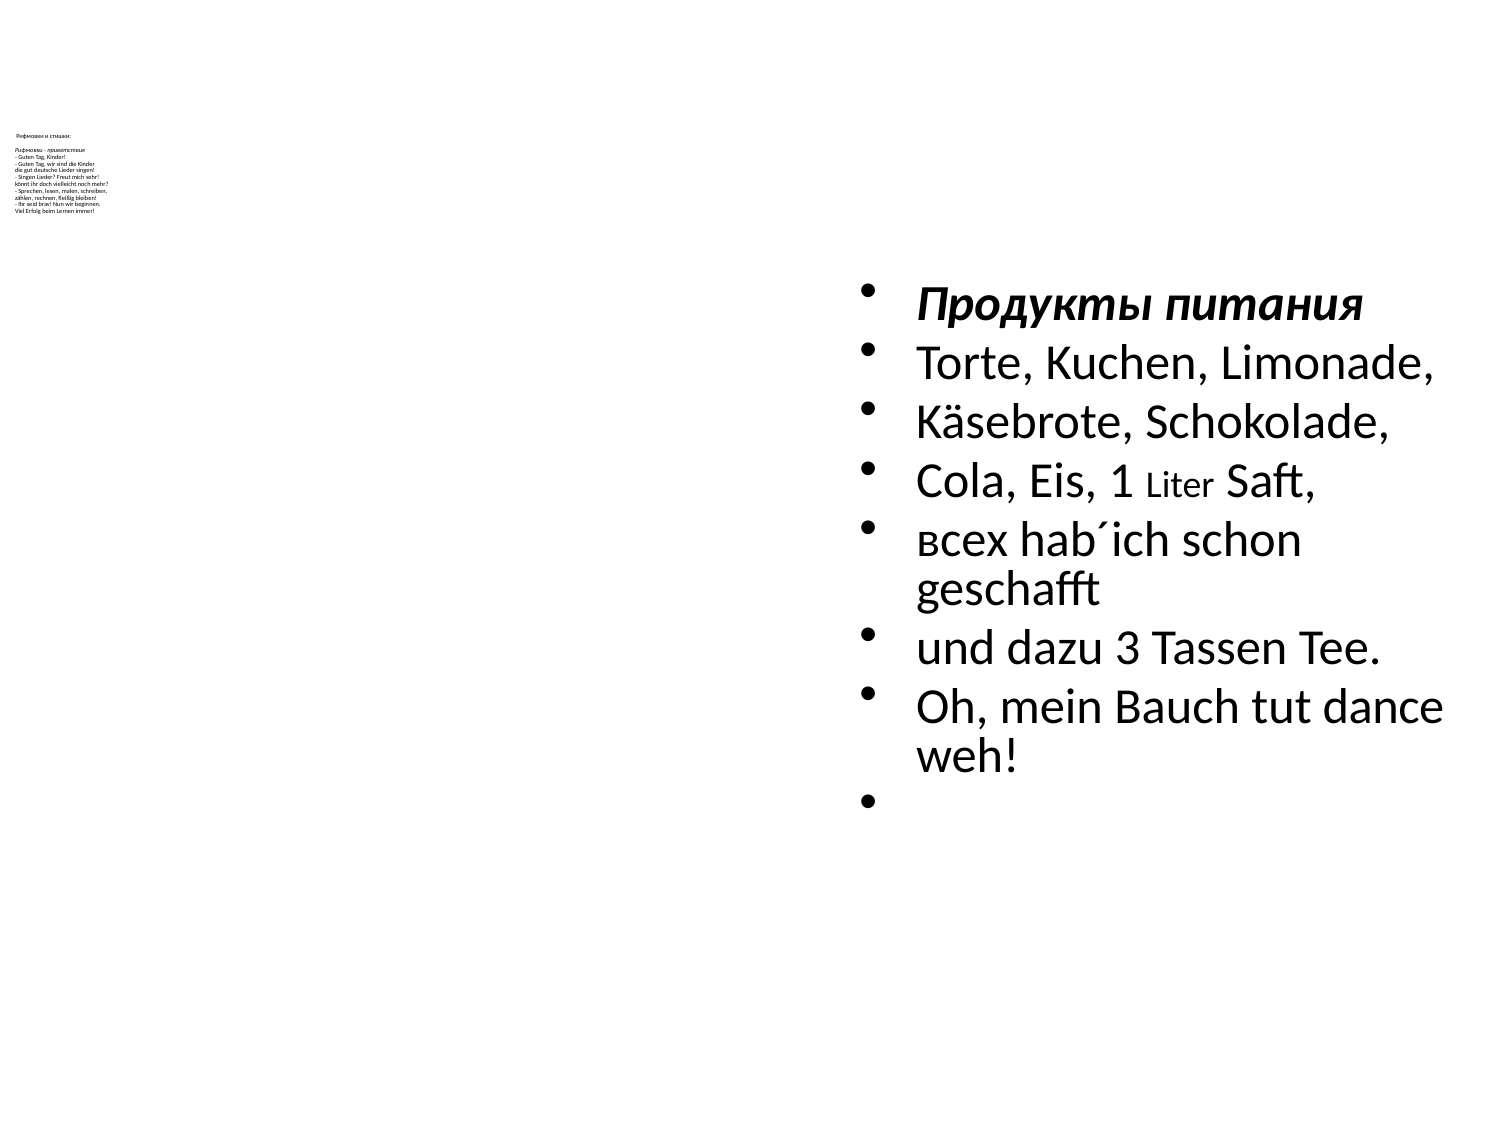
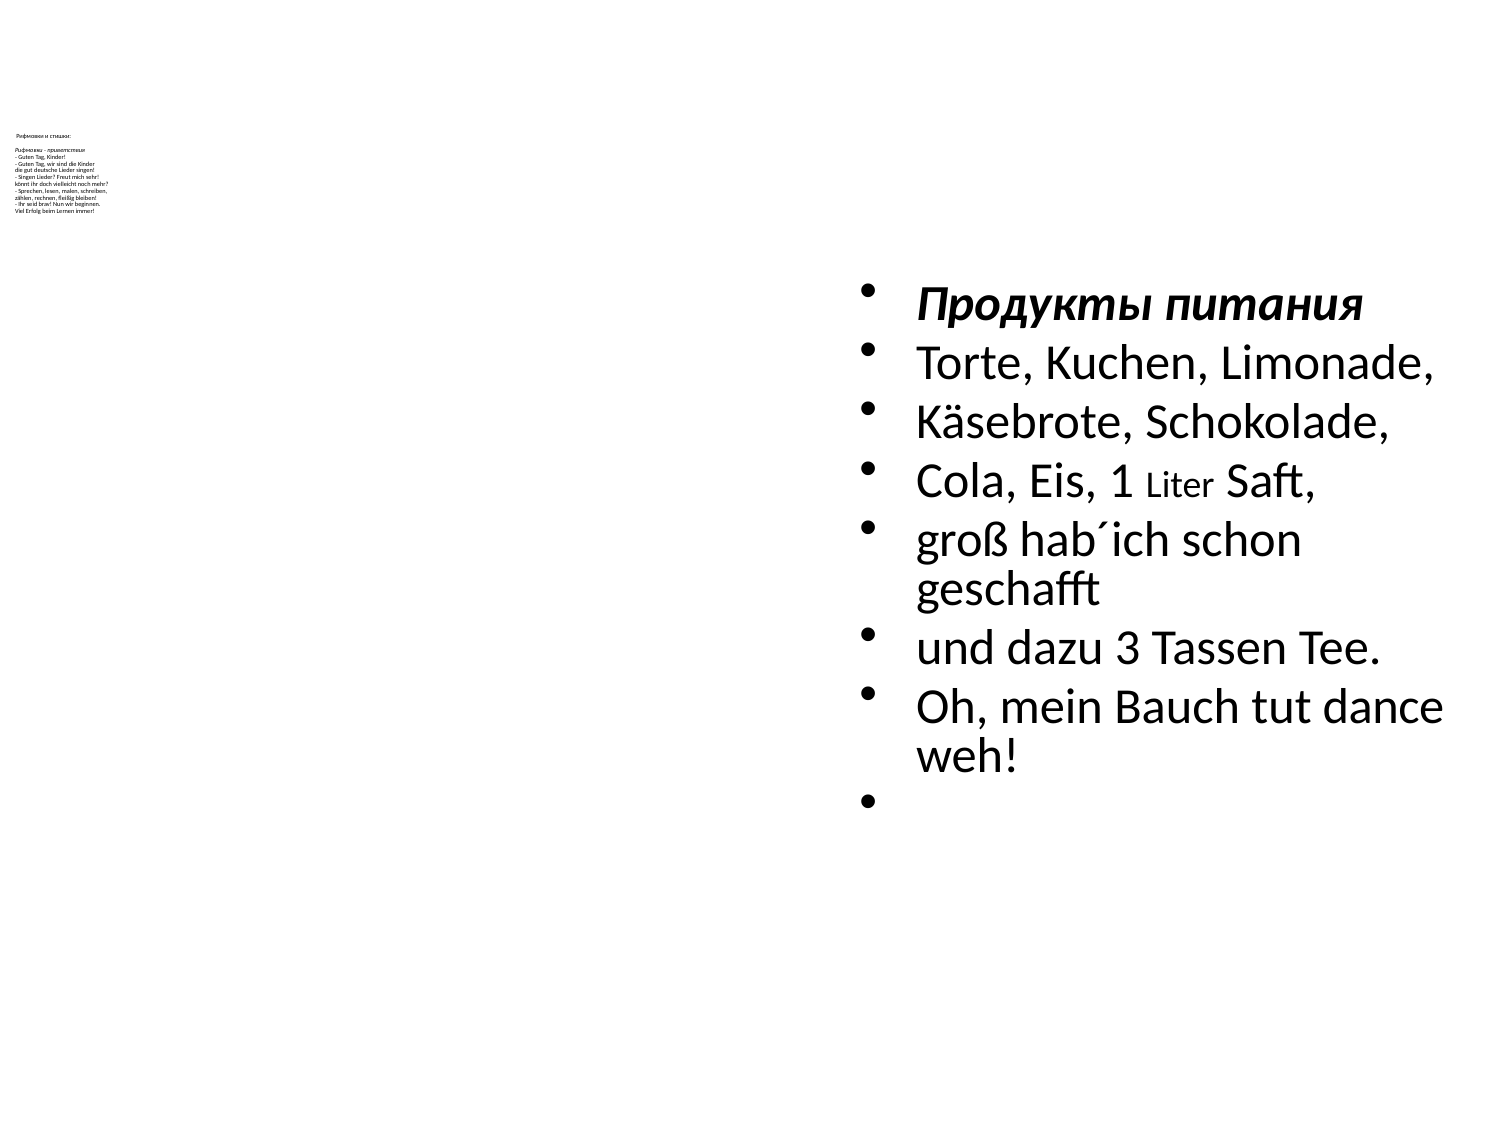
всех: всех -> groß
